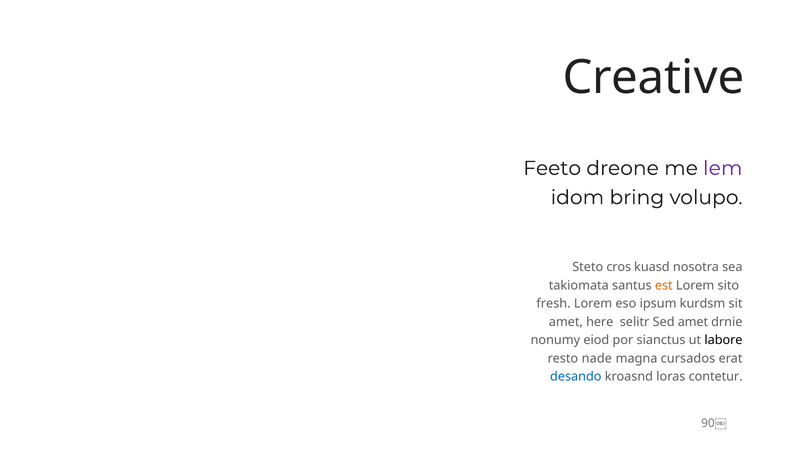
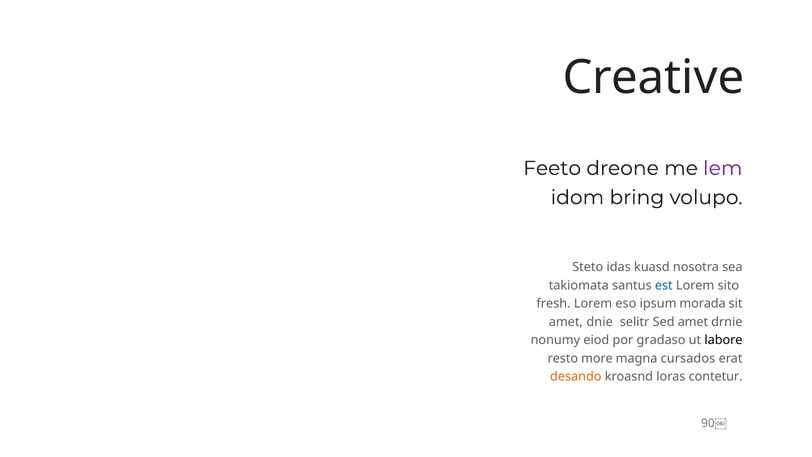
cros: cros -> idas
est colour: orange -> blue
kurdsm: kurdsm -> morada
here: here -> dnie
sianctus: sianctus -> gradaso
nade: nade -> more
desando colour: blue -> orange
